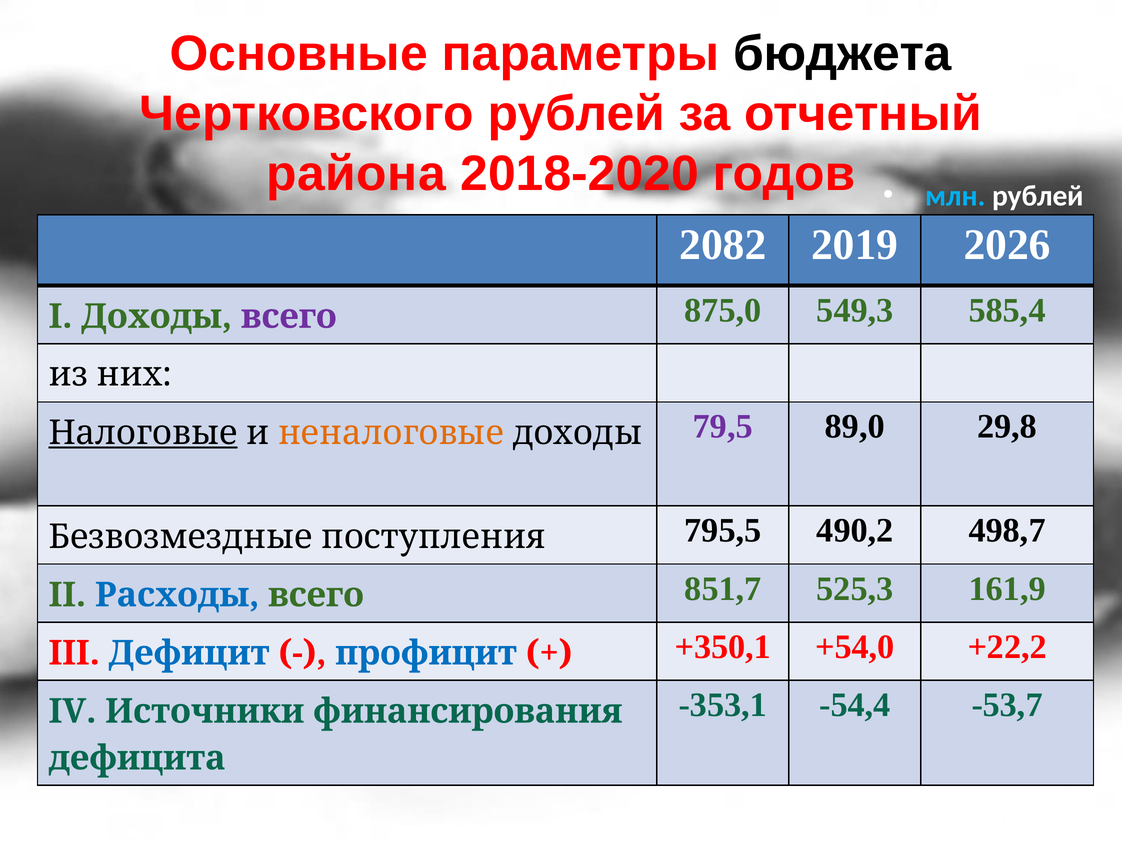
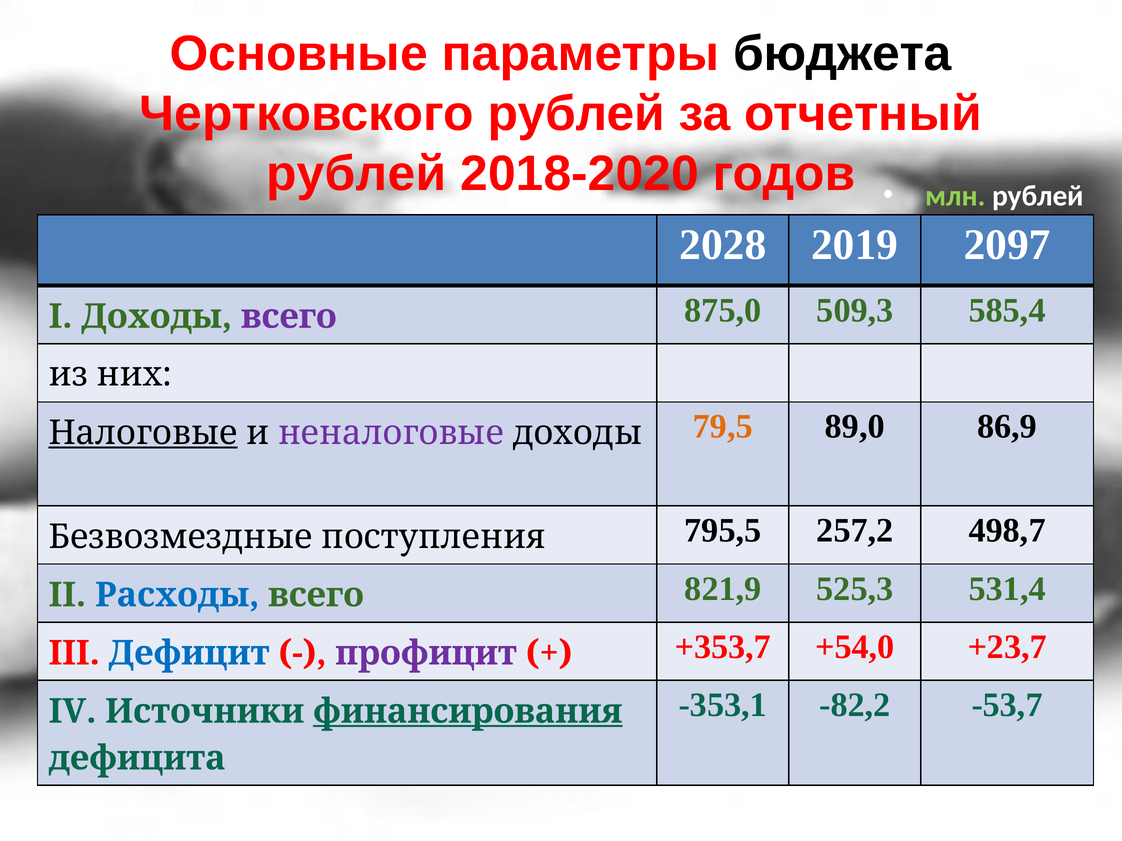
района at (356, 174): района -> рублей
млн colour: light blue -> light green
2082: 2082 -> 2028
2026: 2026 -> 2097
549,3: 549,3 -> 509,3
неналоговые colour: orange -> purple
79,5 colour: purple -> orange
29,8: 29,8 -> 86,9
490,2: 490,2 -> 257,2
851,7: 851,7 -> 821,9
161,9: 161,9 -> 531,4
профицит colour: blue -> purple
+350,1: +350,1 -> +353,7
+22,2: +22,2 -> +23,7
-54,4: -54,4 -> -82,2
финансирования underline: none -> present
